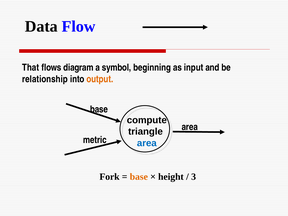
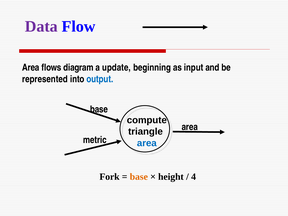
Data colour: black -> purple
That at (31, 68): That -> Area
symbol: symbol -> update
relationship: relationship -> represented
output colour: orange -> blue
3: 3 -> 4
